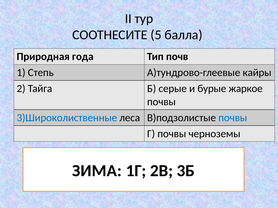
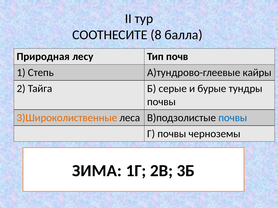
5: 5 -> 8
года: года -> лесу
жаркое: жаркое -> тундры
3)Широколиственные colour: blue -> orange
